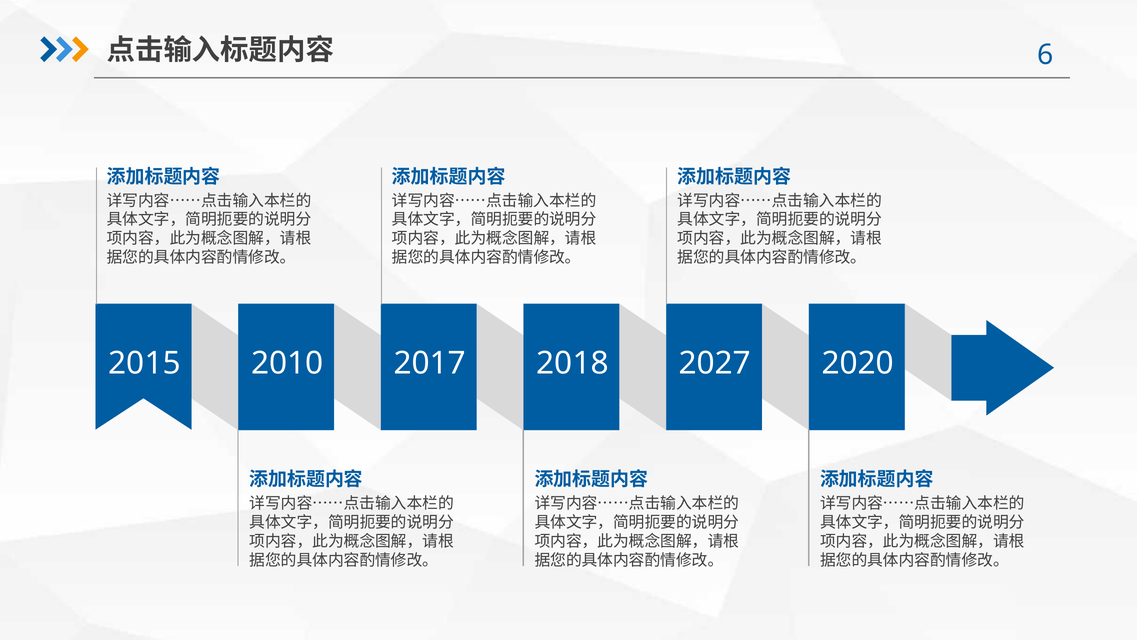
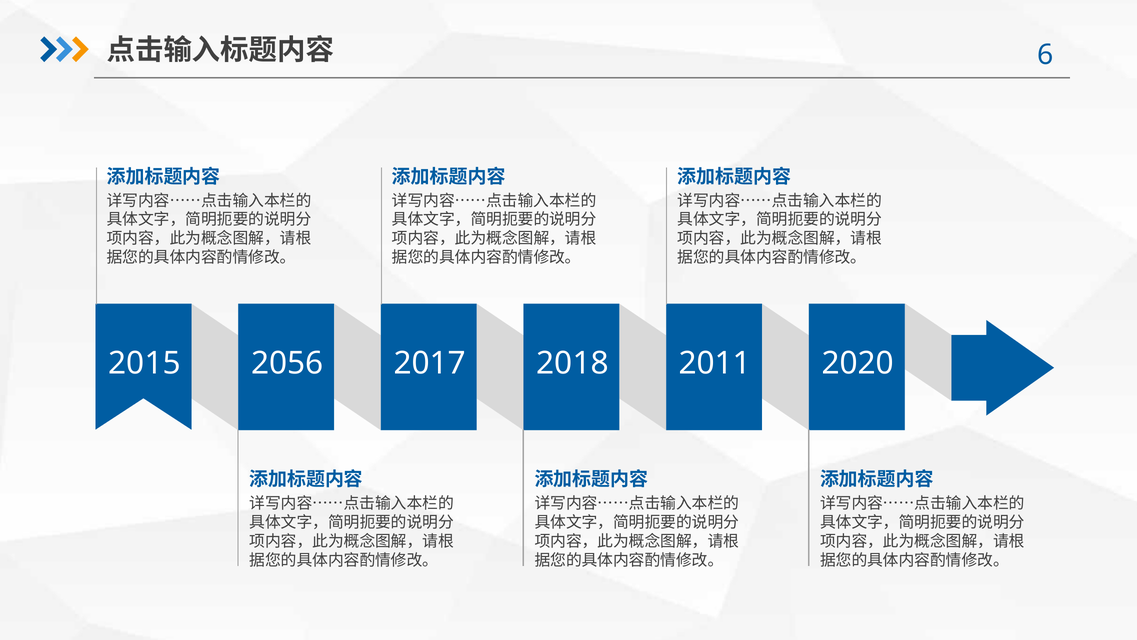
2010: 2010 -> 2056
2027: 2027 -> 2011
